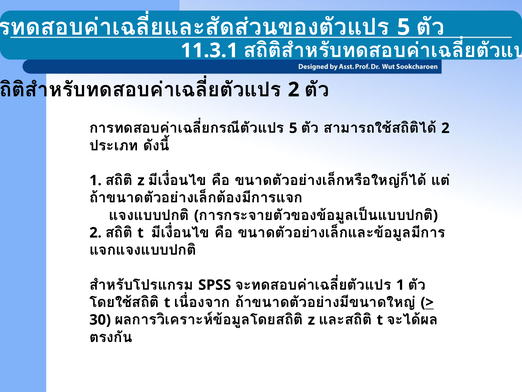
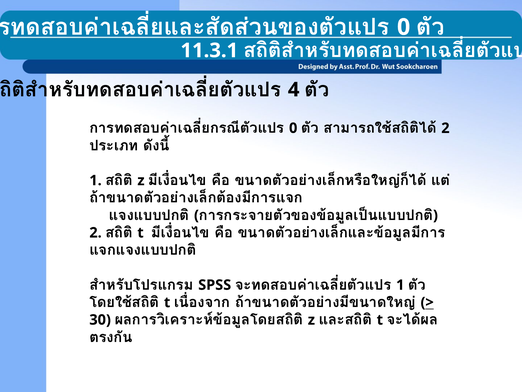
5 at (404, 27): 5 -> 0
2 at (294, 90): 2 -> 4
5 at (293, 128): 5 -> 0
